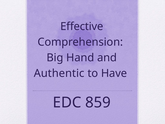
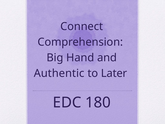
Effective: Effective -> Connect
Have: Have -> Later
859: 859 -> 180
